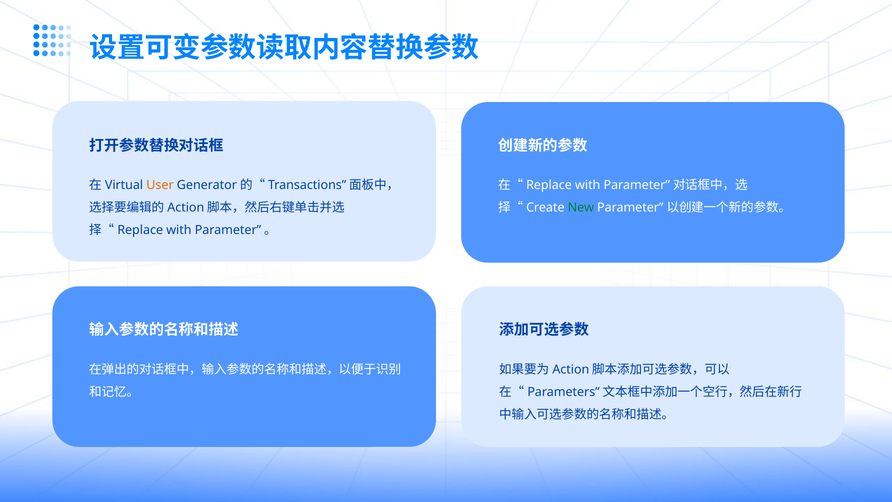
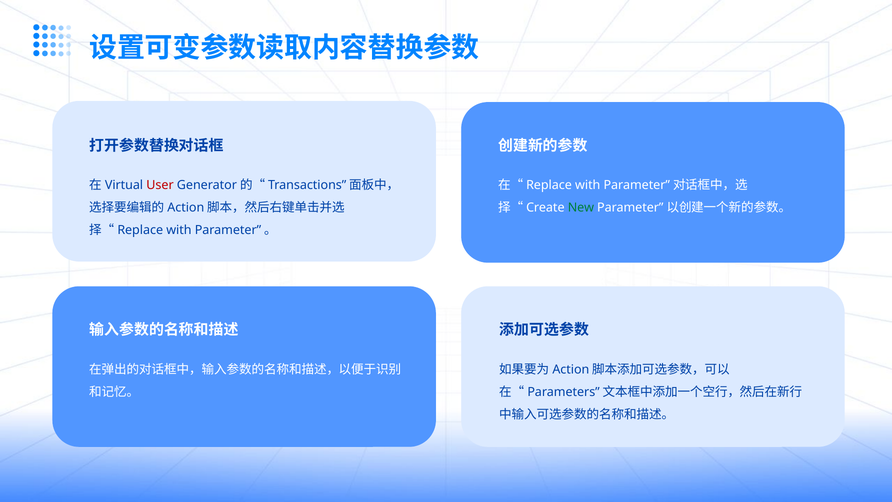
User colour: orange -> red
